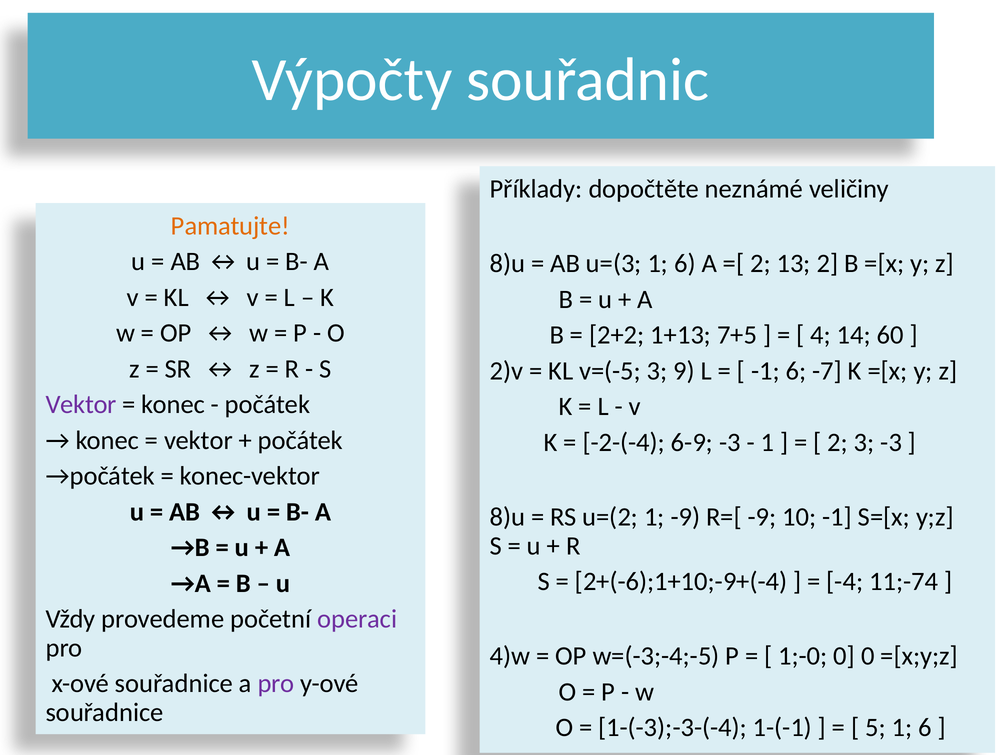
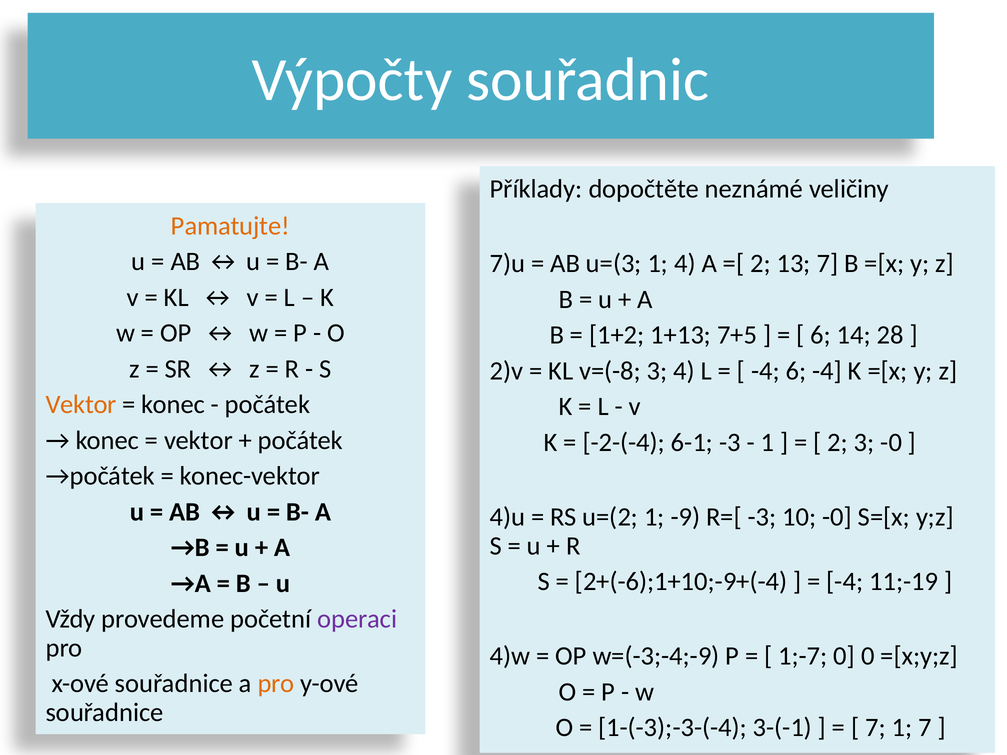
8)u at (507, 264): 8)u -> 7)u
u=(3 1 6: 6 -> 4
13 2: 2 -> 7
2+2: 2+2 -> 1+2
4 at (821, 335): 4 -> 6
60: 60 -> 28
v=(-5: v=(-5 -> v=(-8
3 9: 9 -> 4
-1 at (765, 371): -1 -> -4
6 -7: -7 -> -4
Vektor at (81, 405) colour: purple -> orange
6-9: 6-9 -> 6-1
3 -3: -3 -> -0
8)u at (507, 517): 8)u -> 4)u
R=[ -9: -9 -> -3
10 -1: -1 -> -0
11;-74: 11;-74 -> 11;-19
w=(-3;-4;-5: w=(-3;-4;-5 -> w=(-3;-4;-9
1;-0: 1;-0 -> 1;-7
pro at (276, 684) colour: purple -> orange
1-(-1: 1-(-1 -> 3-(-1
5 at (876, 728): 5 -> 7
6 at (925, 728): 6 -> 7
